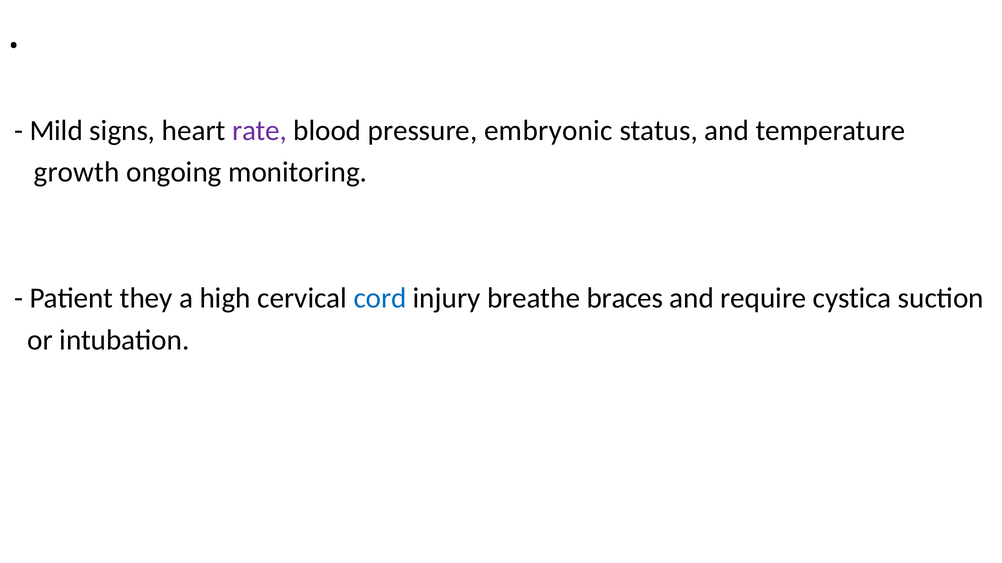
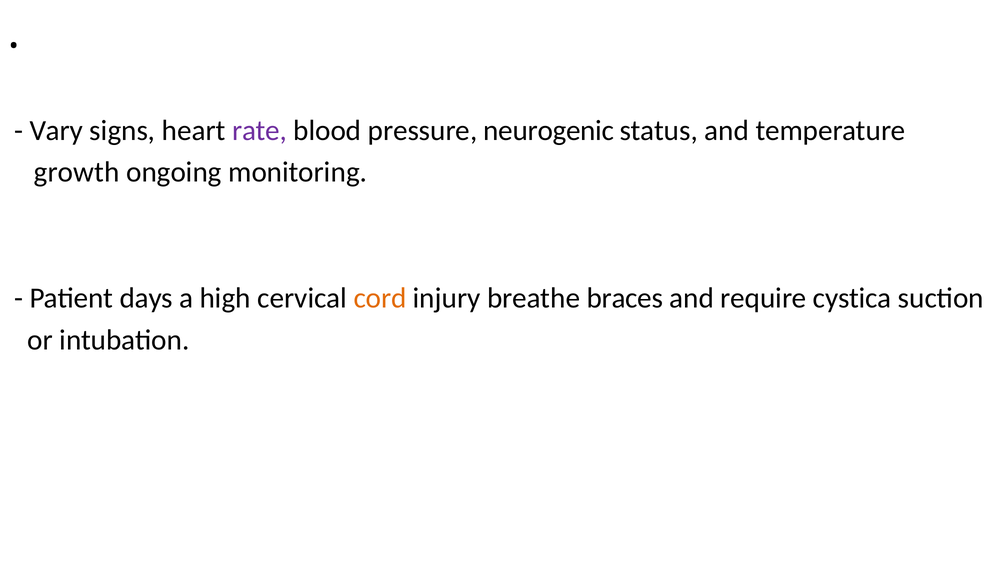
Mild: Mild -> Vary
embryonic: embryonic -> neurogenic
they: they -> days
cord colour: blue -> orange
